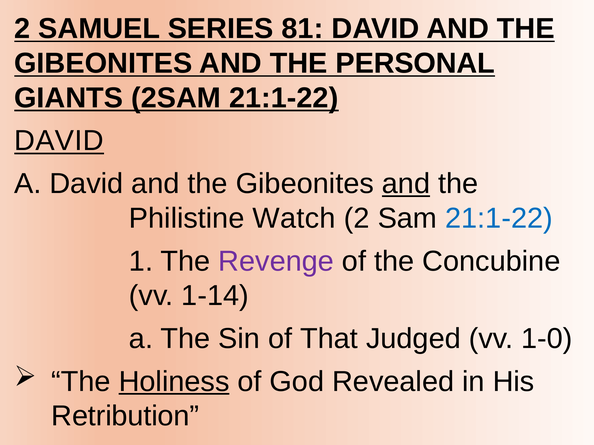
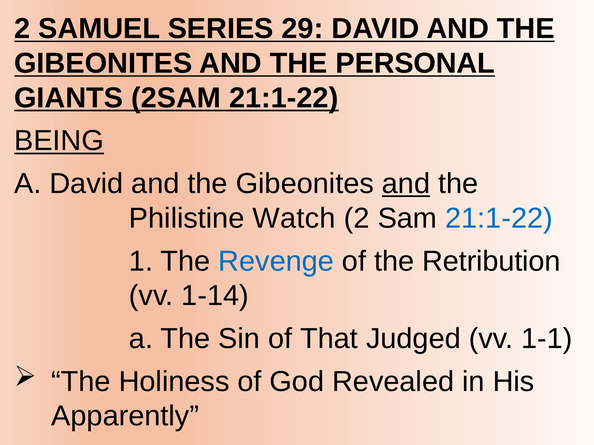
81: 81 -> 29
DAVID at (59, 141): DAVID -> BEING
Revenge colour: purple -> blue
Concubine: Concubine -> Retribution
1-0: 1-0 -> 1-1
Holiness underline: present -> none
Retribution: Retribution -> Apparently
